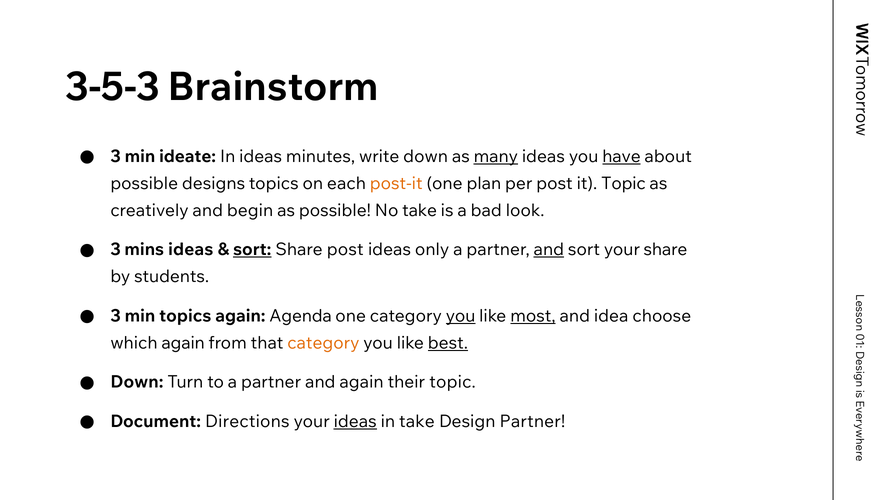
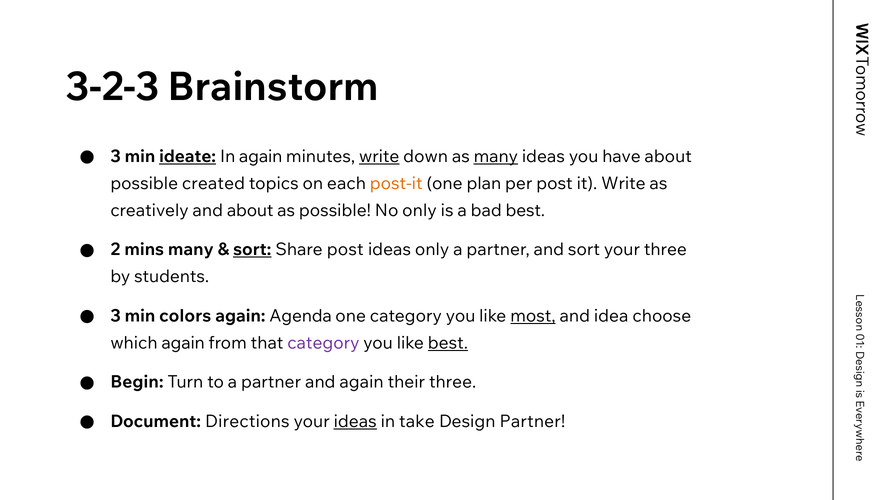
3-5-3: 3-5-3 -> 3-2-3
ideate underline: none -> present
In ideas: ideas -> again
write at (379, 157) underline: none -> present
have underline: present -> none
designs: designs -> created
it Topic: Topic -> Write
and begin: begin -> about
No take: take -> only
bad look: look -> best
3 at (116, 250): 3 -> 2
mins ideas: ideas -> many
and at (549, 250) underline: present -> none
your share: share -> three
min topics: topics -> colors
you at (461, 316) underline: present -> none
category at (323, 343) colour: orange -> purple
Down at (137, 382): Down -> Begin
their topic: topic -> three
